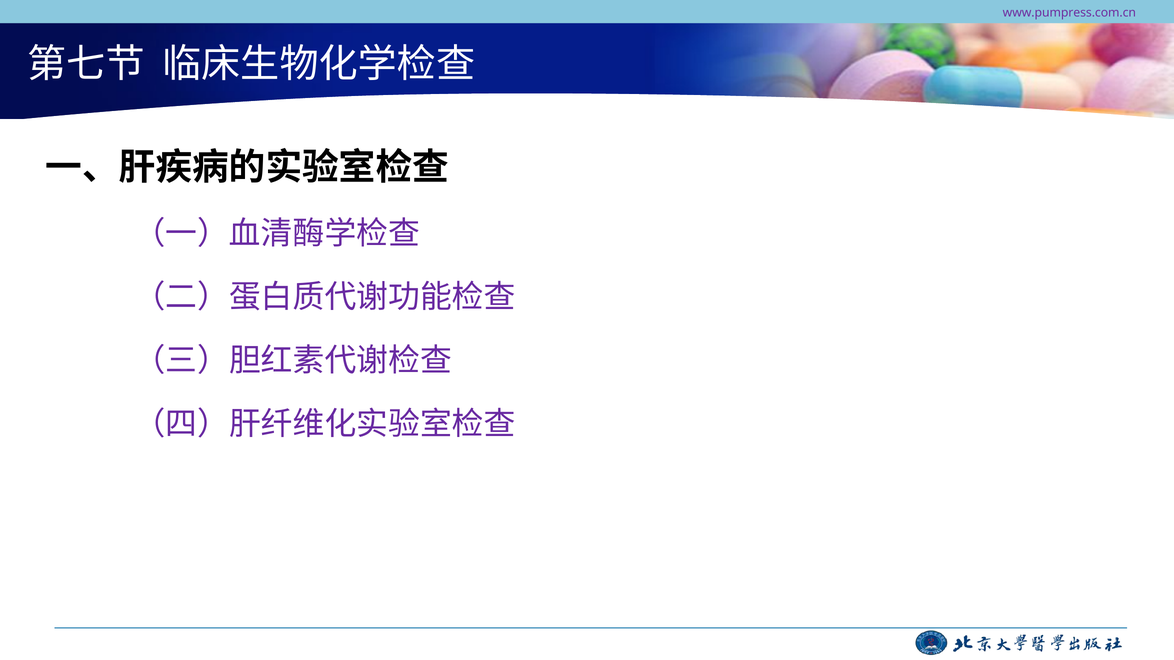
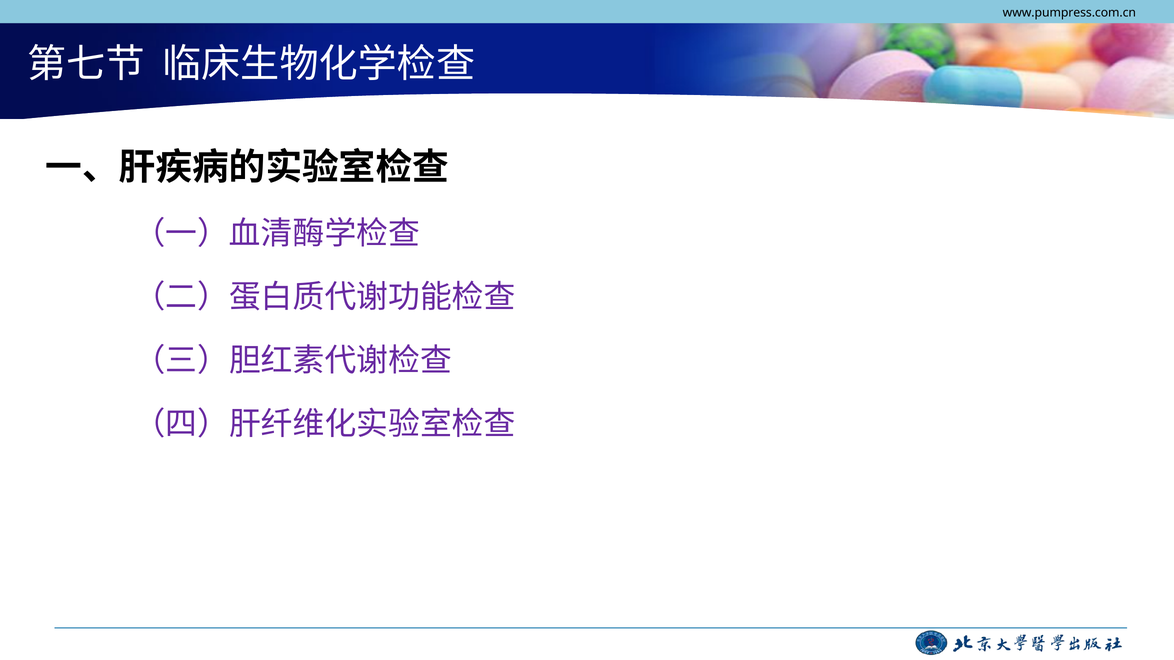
www.pumpress.com.cn colour: purple -> black
